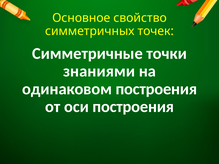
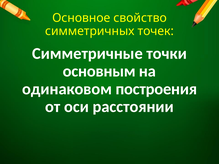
знаниями: знаниями -> основным
оси построения: построения -> расстоянии
